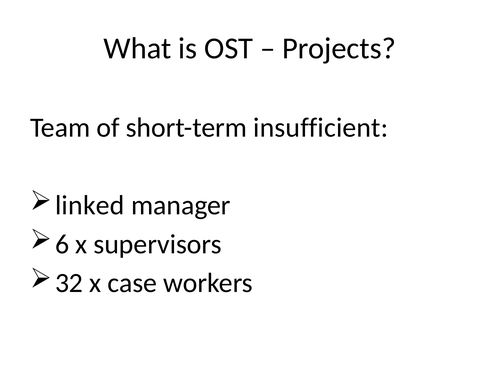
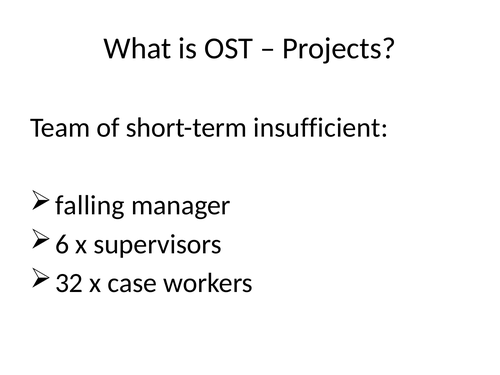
linked: linked -> falling
